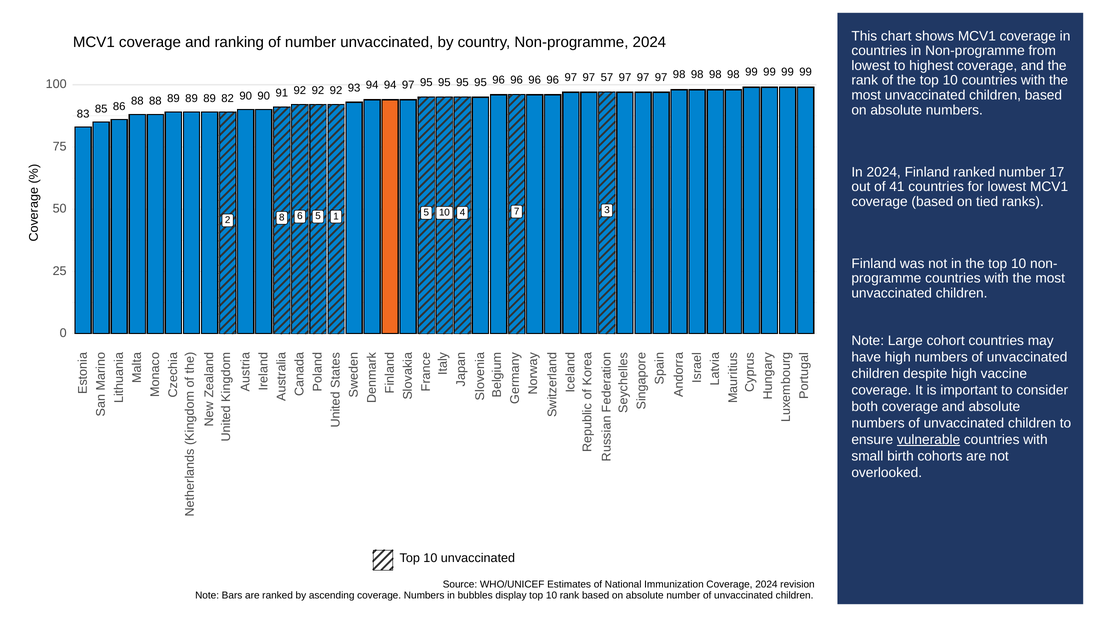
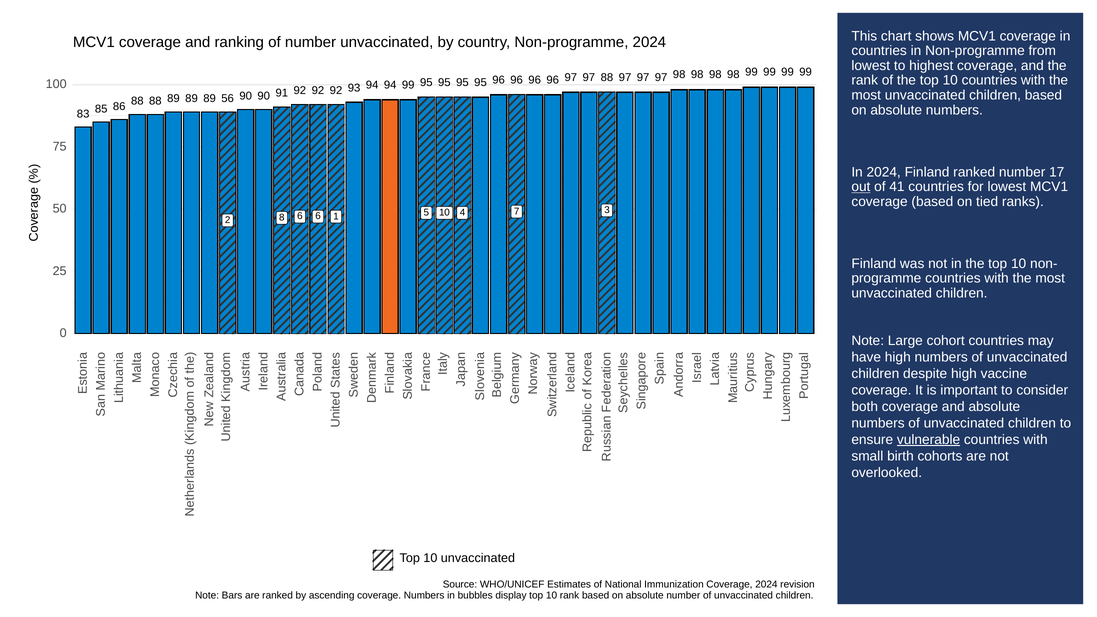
96 57: 57 -> 88
94 97: 97 -> 99
82: 82 -> 56
out underline: none -> present
6 5: 5 -> 6
